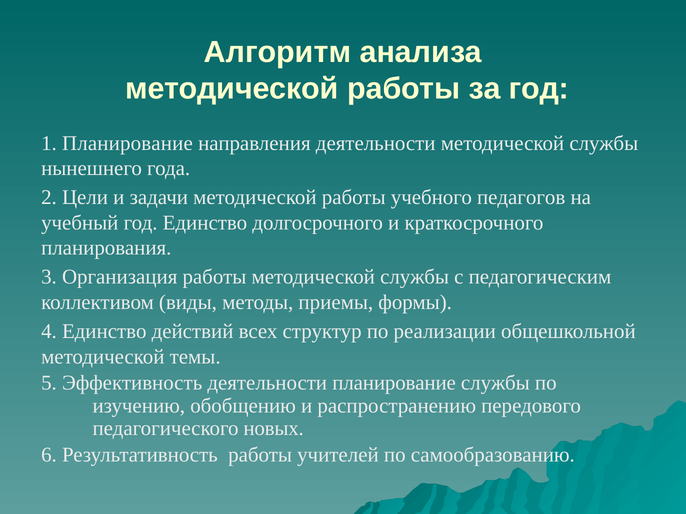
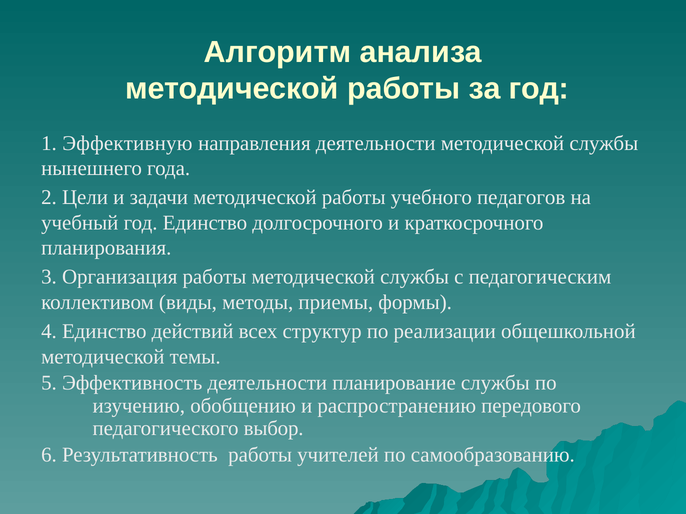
1 Планирование: Планирование -> Эффективную
новых: новых -> выбор
